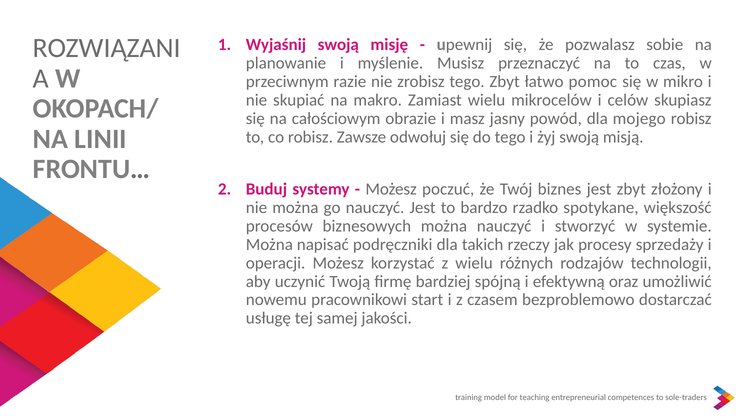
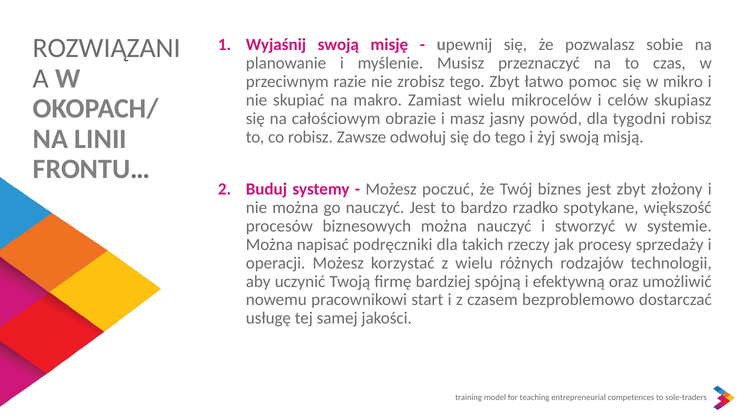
mojego: mojego -> tygodni
